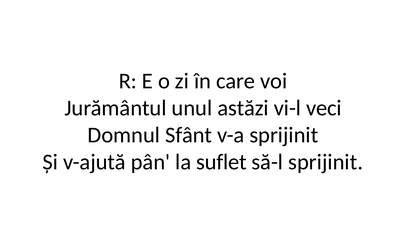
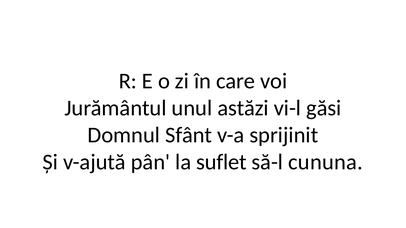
veci: veci -> găsi
să-l sprijinit: sprijinit -> cununa
